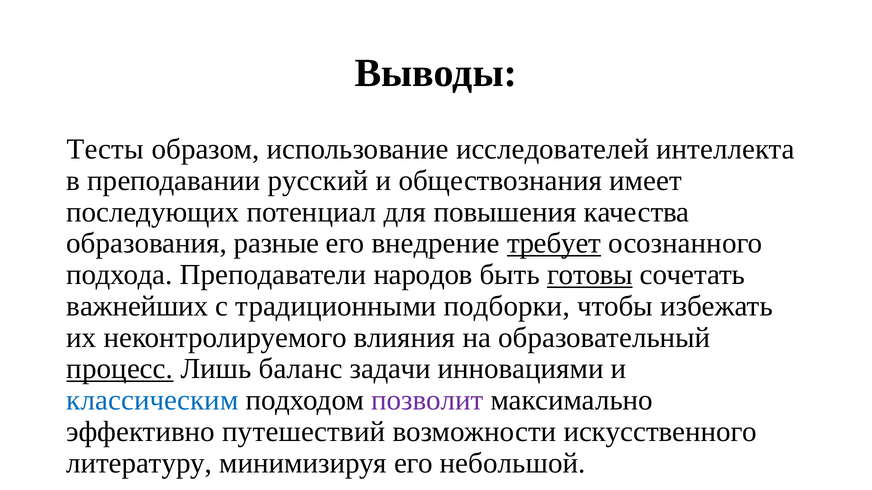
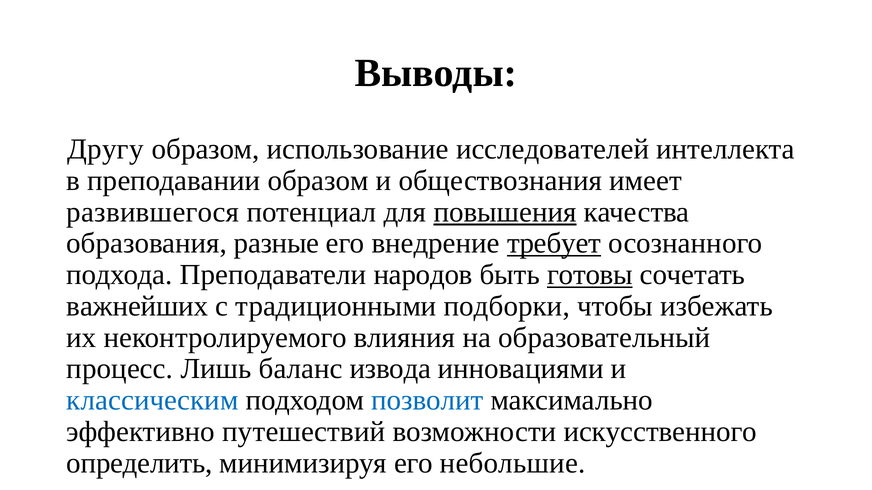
Тесты: Тесты -> Другу
преподавании русский: русский -> образом
последующих: последующих -> развившегося
повышения underline: none -> present
процесс underline: present -> none
задачи: задачи -> извода
позволит colour: purple -> blue
литературу: литературу -> определить
небольшой: небольшой -> небольшие
